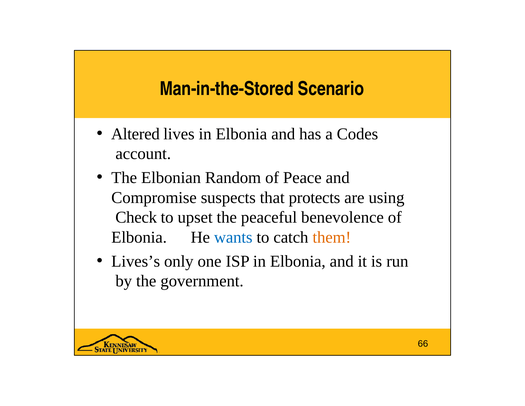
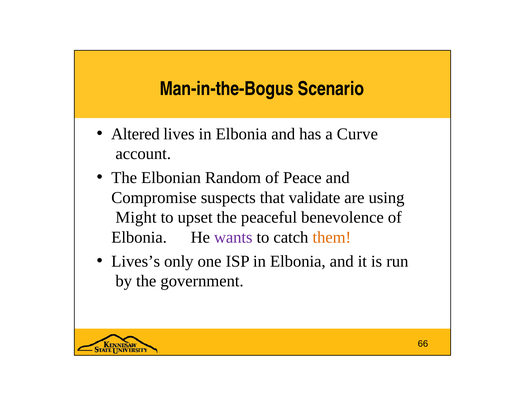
Man-in-the-Stored: Man-in-the-Stored -> Man-in-the-Bogus
Codes: Codes -> Curve
protects: protects -> validate
Check: Check -> Might
wants colour: blue -> purple
